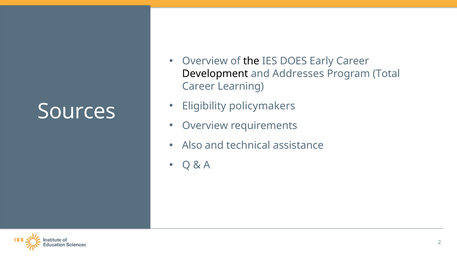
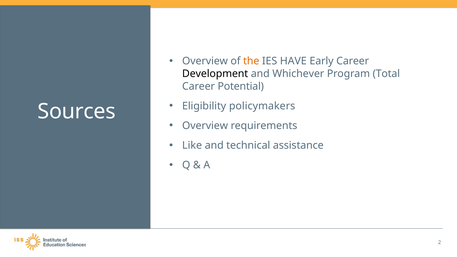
the colour: black -> orange
DOES: DOES -> HAVE
Addresses: Addresses -> Whichever
Learning: Learning -> Potential
Also: Also -> Like
